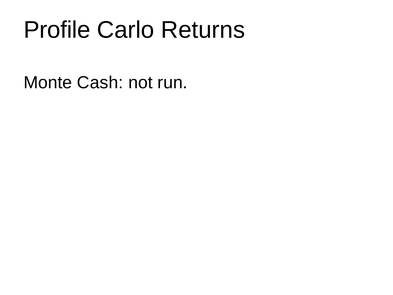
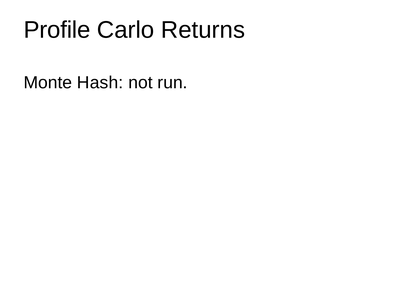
Cash: Cash -> Hash
